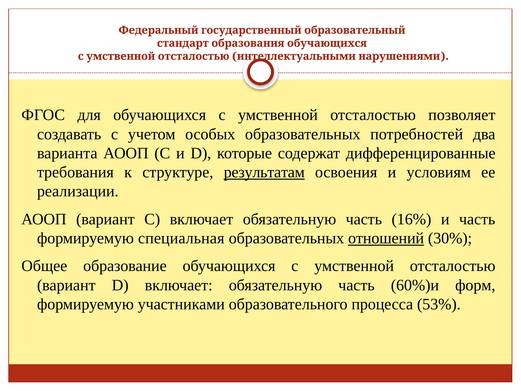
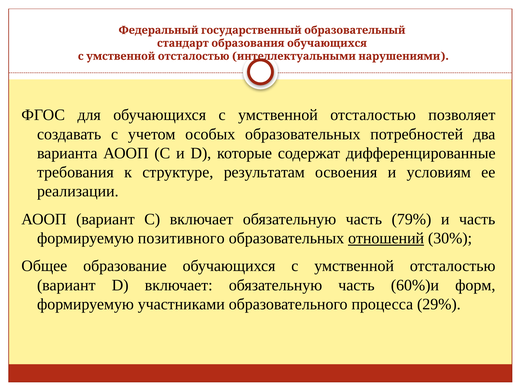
результатам underline: present -> none
16%: 16% -> 79%
специальная: специальная -> позитивного
53%: 53% -> 29%
